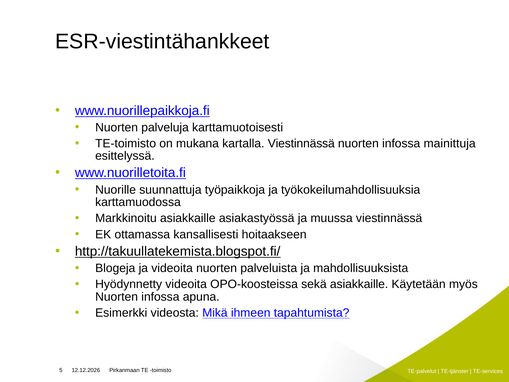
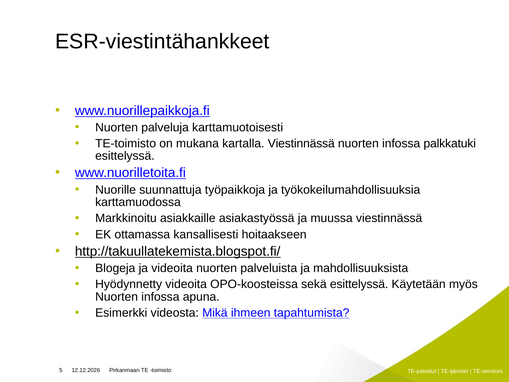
mainittuja: mainittuja -> palkkatuki
sekä asiakkaille: asiakkaille -> esittelyssä
